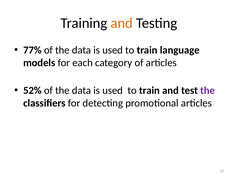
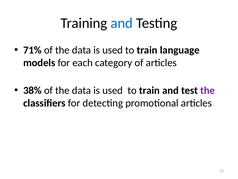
and at (122, 23) colour: orange -> blue
77%: 77% -> 71%
52%: 52% -> 38%
